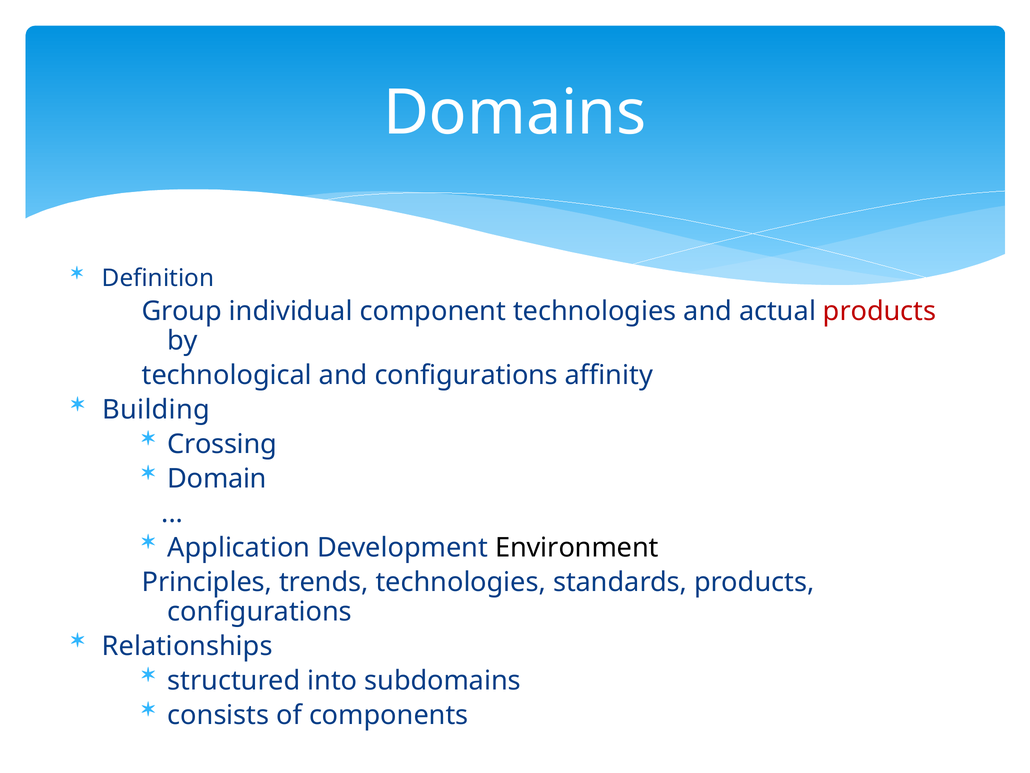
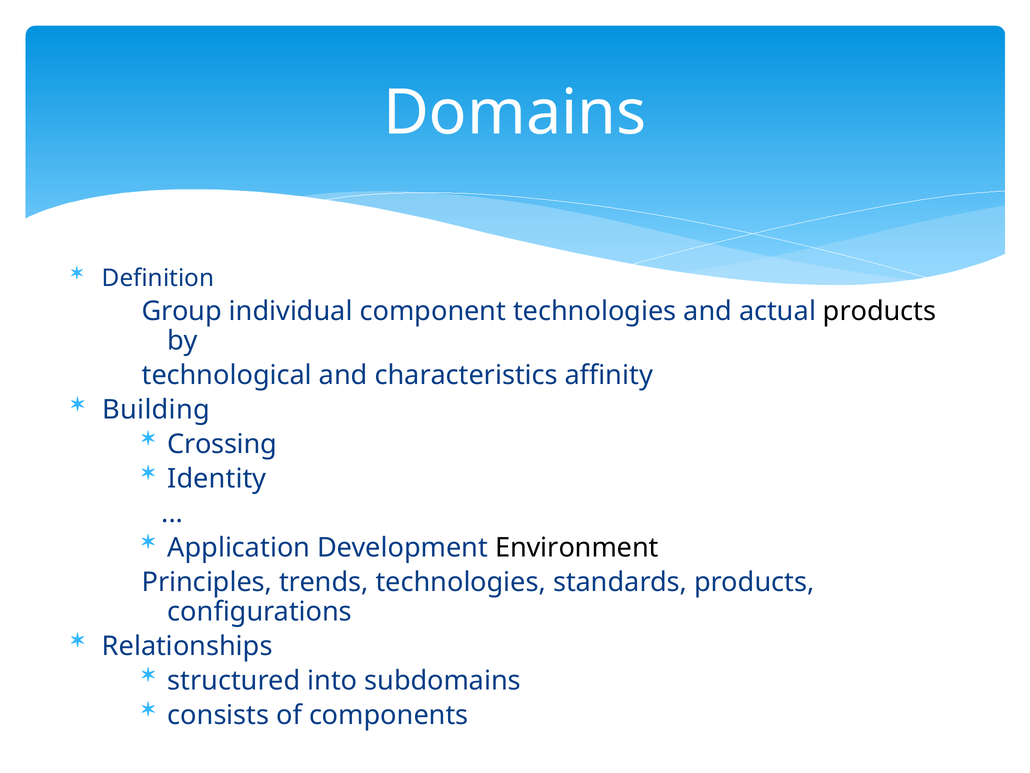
products at (879, 311) colour: red -> black
and configurations: configurations -> characteristics
Domain: Domain -> Identity
